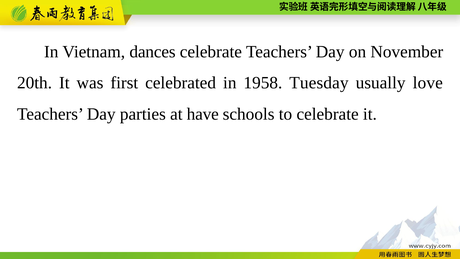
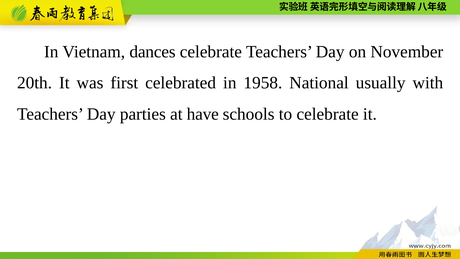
Tuesday: Tuesday -> National
love: love -> with
